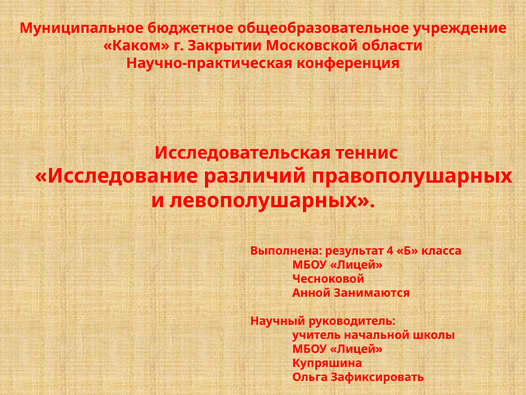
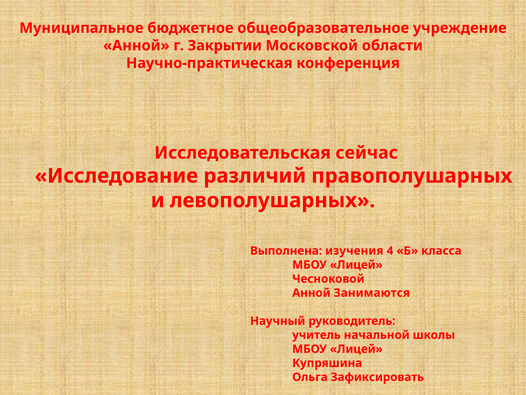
Каком at (136, 46): Каком -> Анной
теннис: теннис -> сейчас
результат: результат -> изучения
